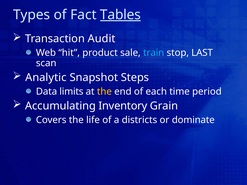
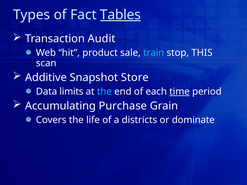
LAST: LAST -> THIS
Analytic: Analytic -> Additive
Steps: Steps -> Store
the at (104, 92) colour: yellow -> light blue
time underline: none -> present
Inventory: Inventory -> Purchase
